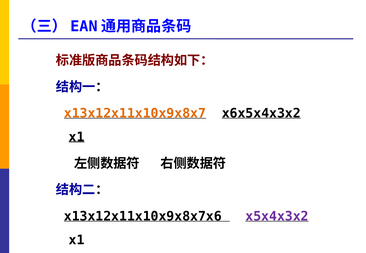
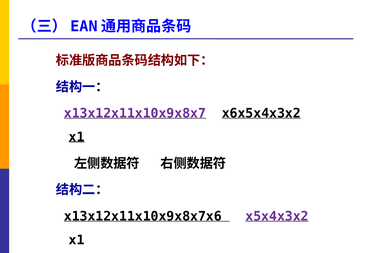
x13x12x11x10x9x8x7 colour: orange -> purple
